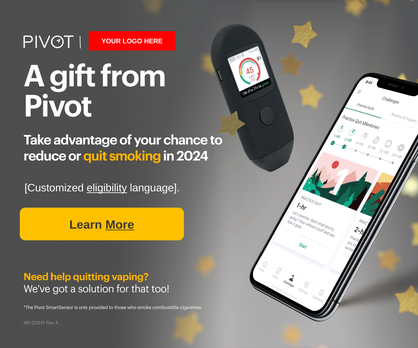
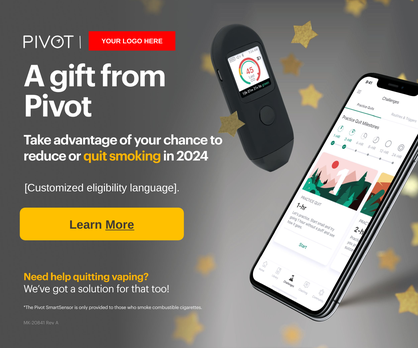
eligibility underline: present -> none
